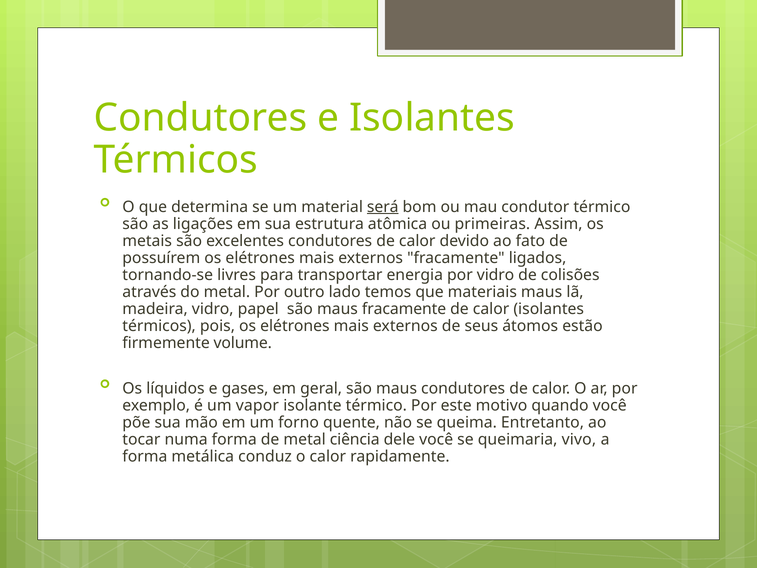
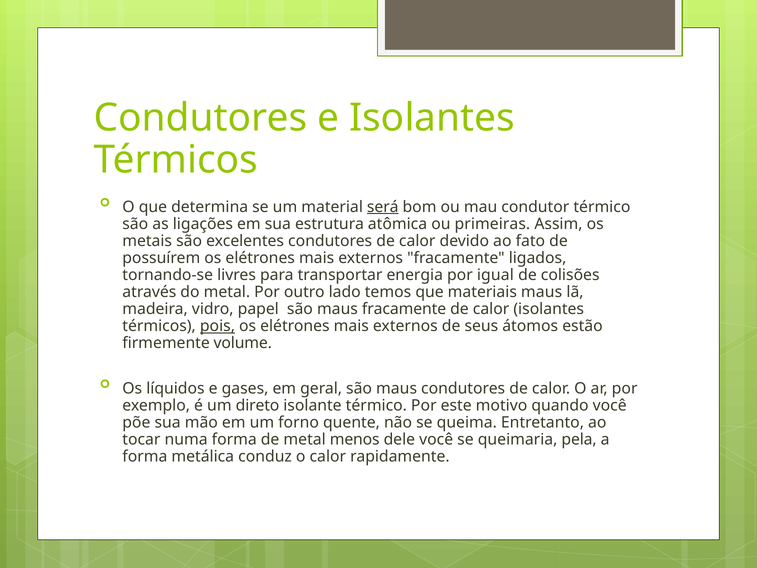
por vidro: vidro -> igual
pois underline: none -> present
vapor: vapor -> direto
ciência: ciência -> menos
vivo: vivo -> pela
